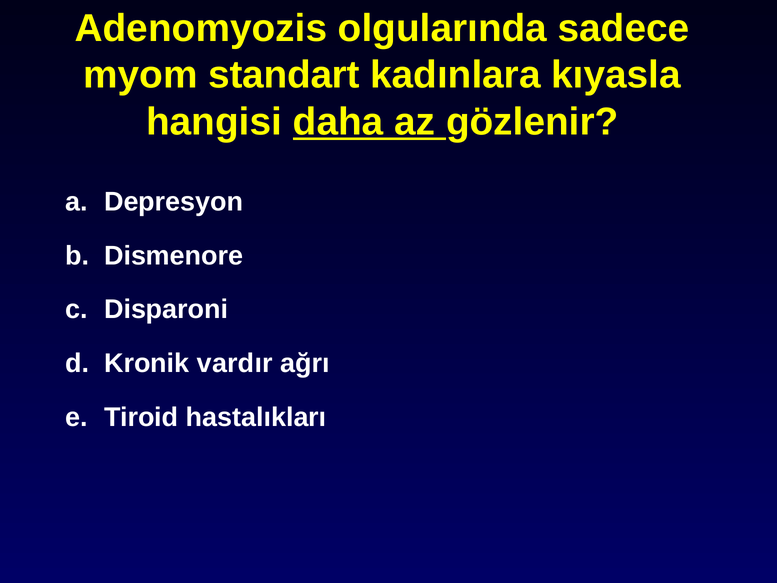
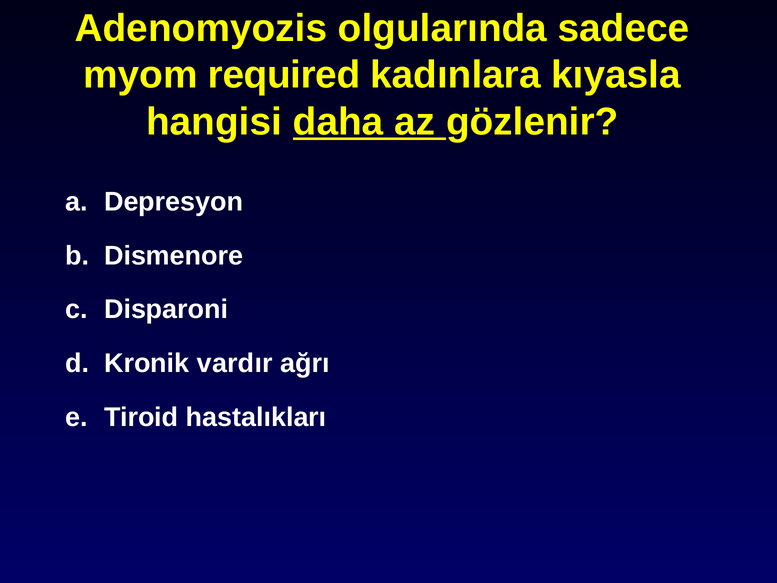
standart: standart -> required
